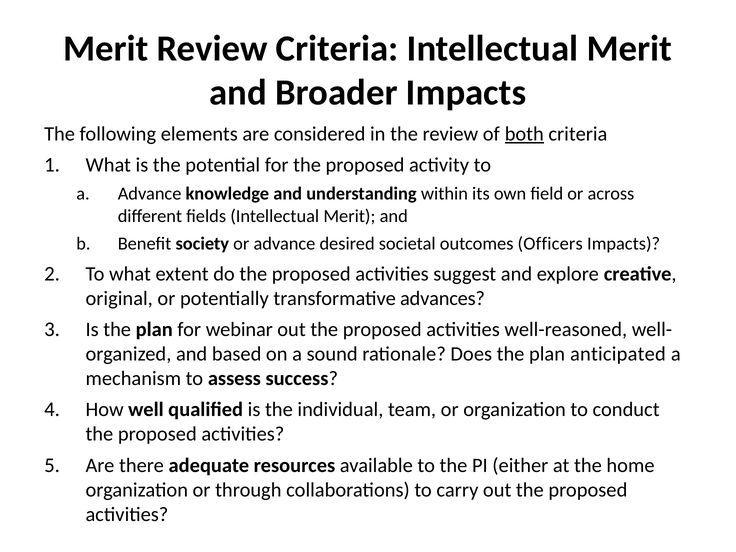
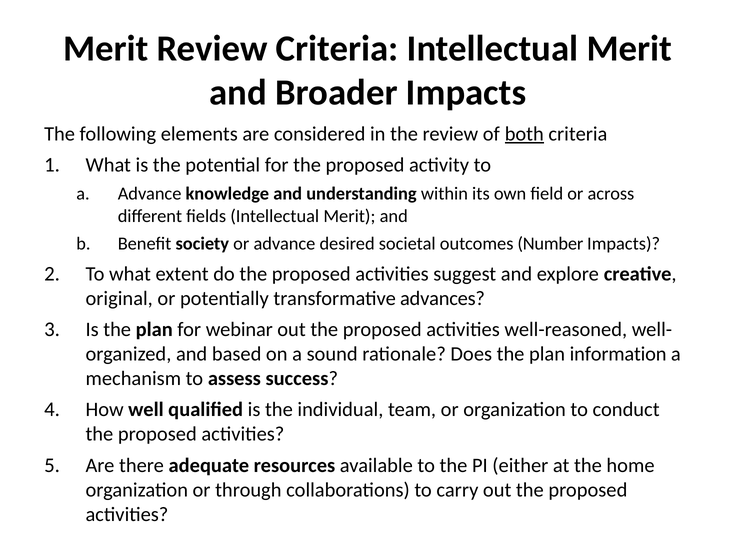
Officers: Officers -> Number
anticipated: anticipated -> information
